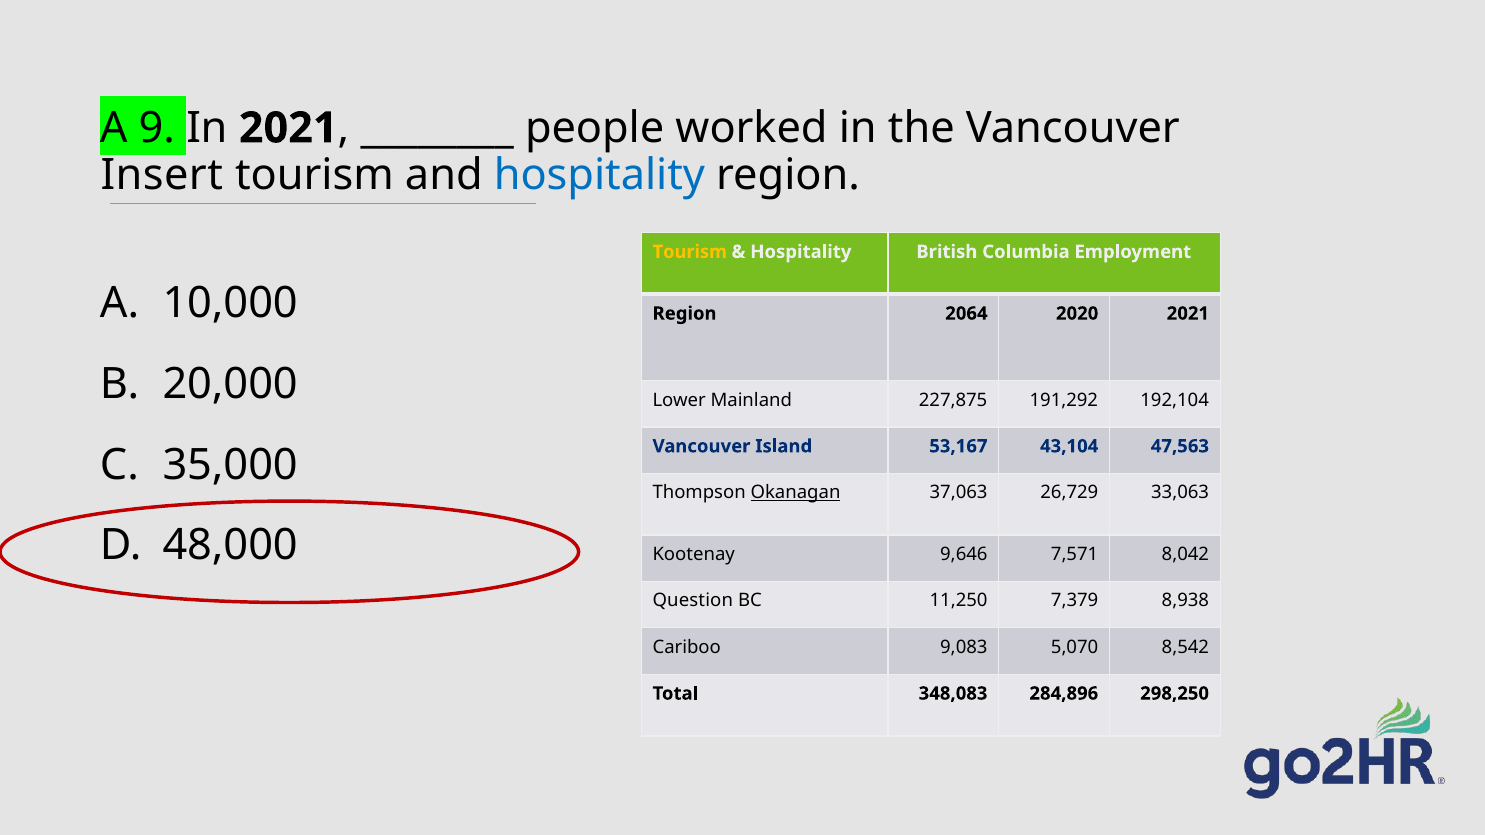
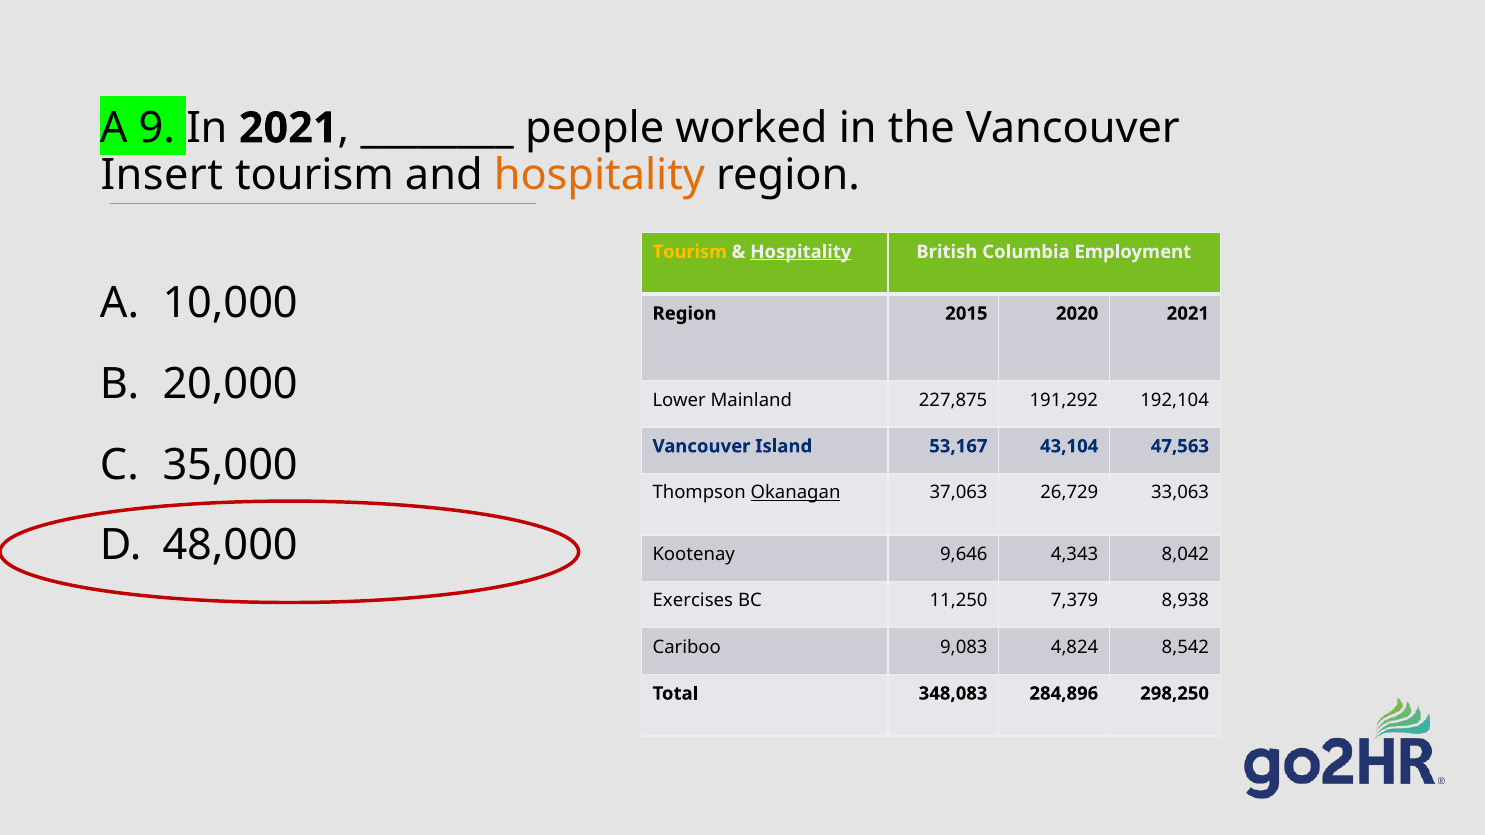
hospitality at (599, 175) colour: blue -> orange
Hospitality at (801, 252) underline: none -> present
2064: 2064 -> 2015
7,571: 7,571 -> 4,343
Question: Question -> Exercises
5,070: 5,070 -> 4,824
